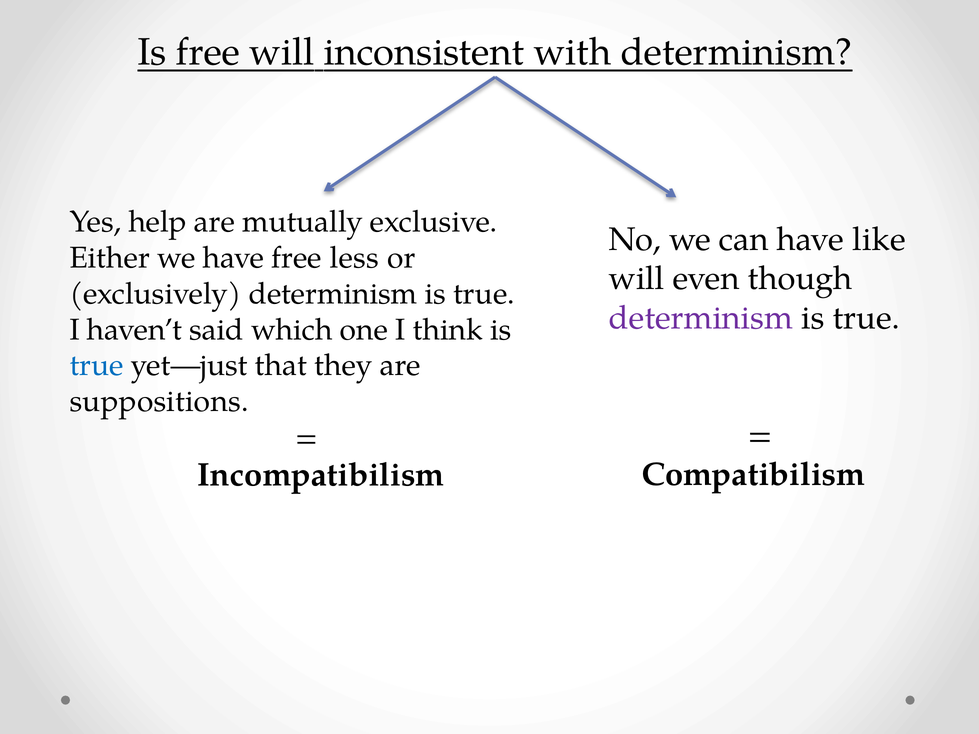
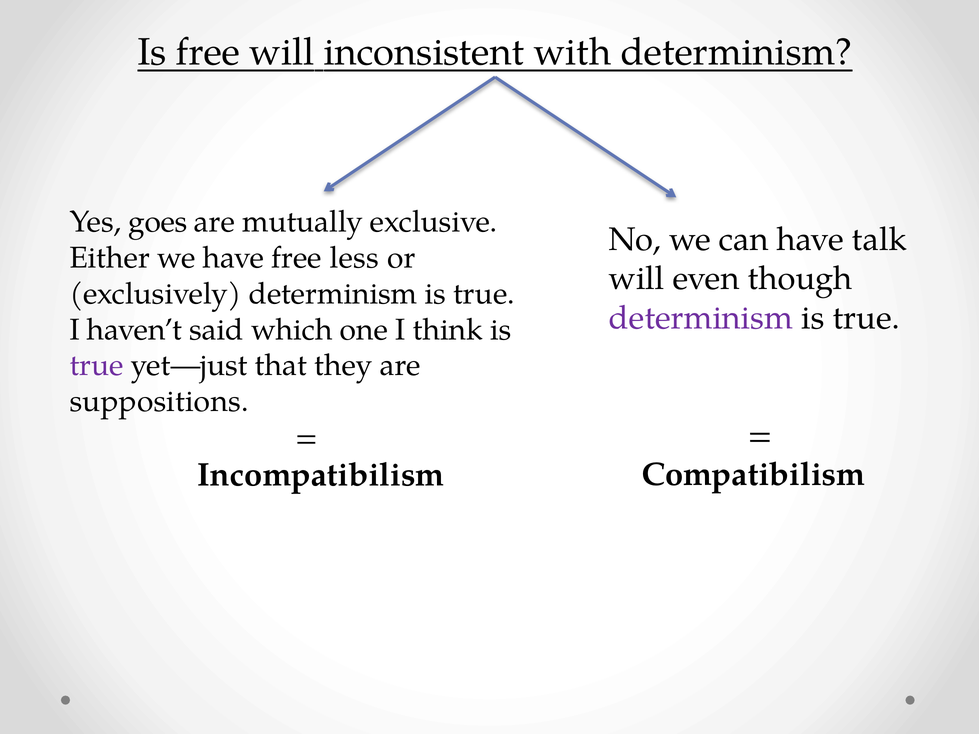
help: help -> goes
like: like -> talk
true at (97, 366) colour: blue -> purple
